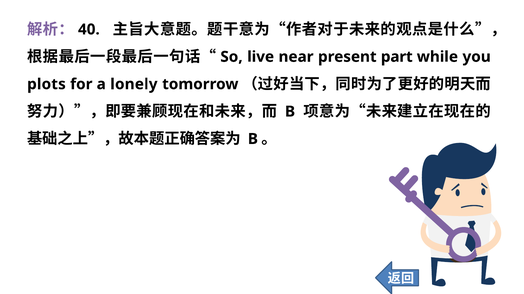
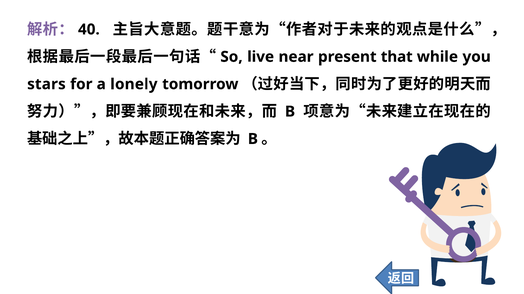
part: part -> that
plots: plots -> stars
